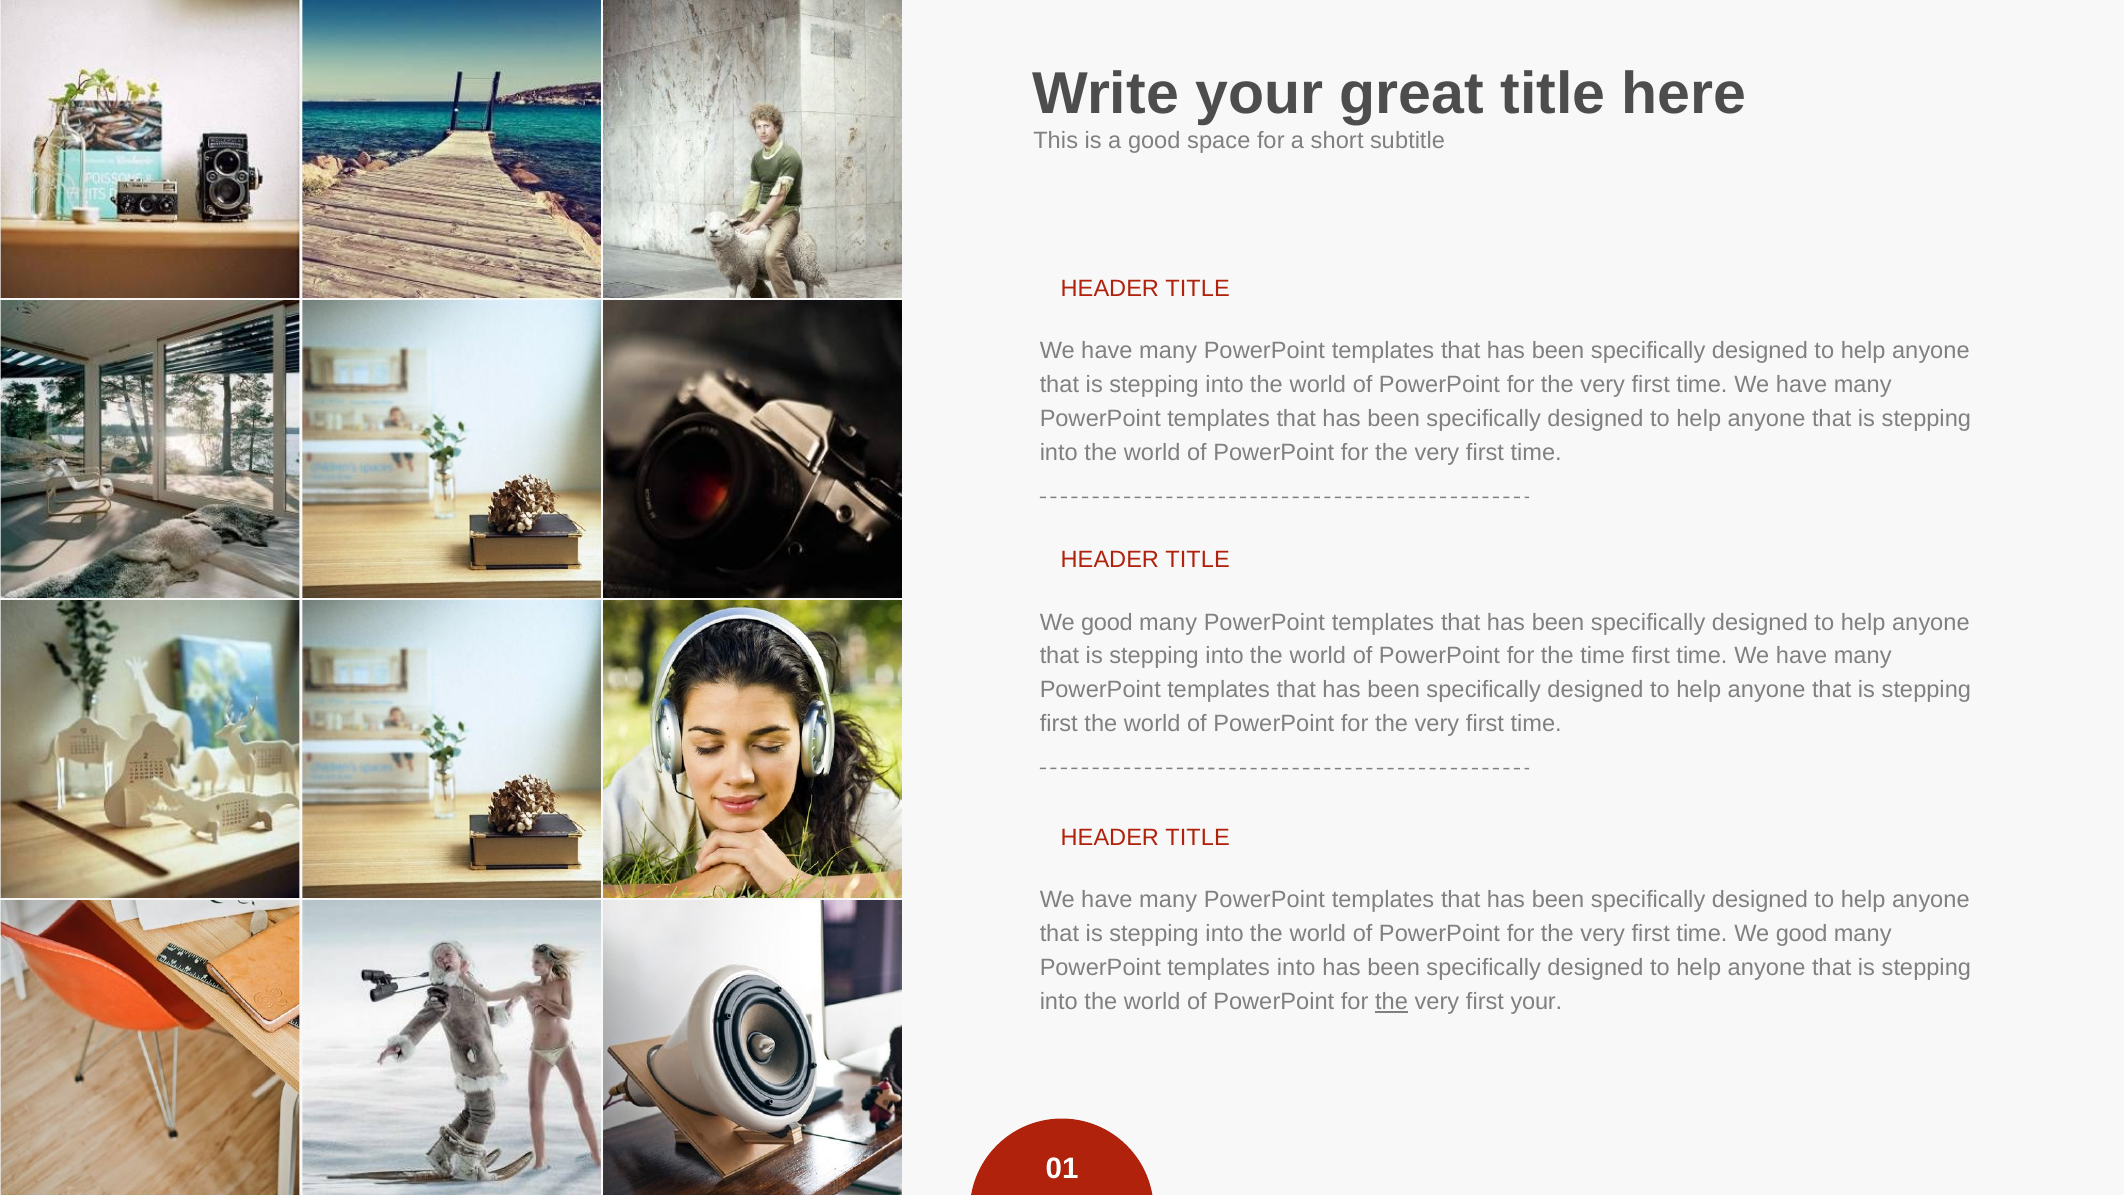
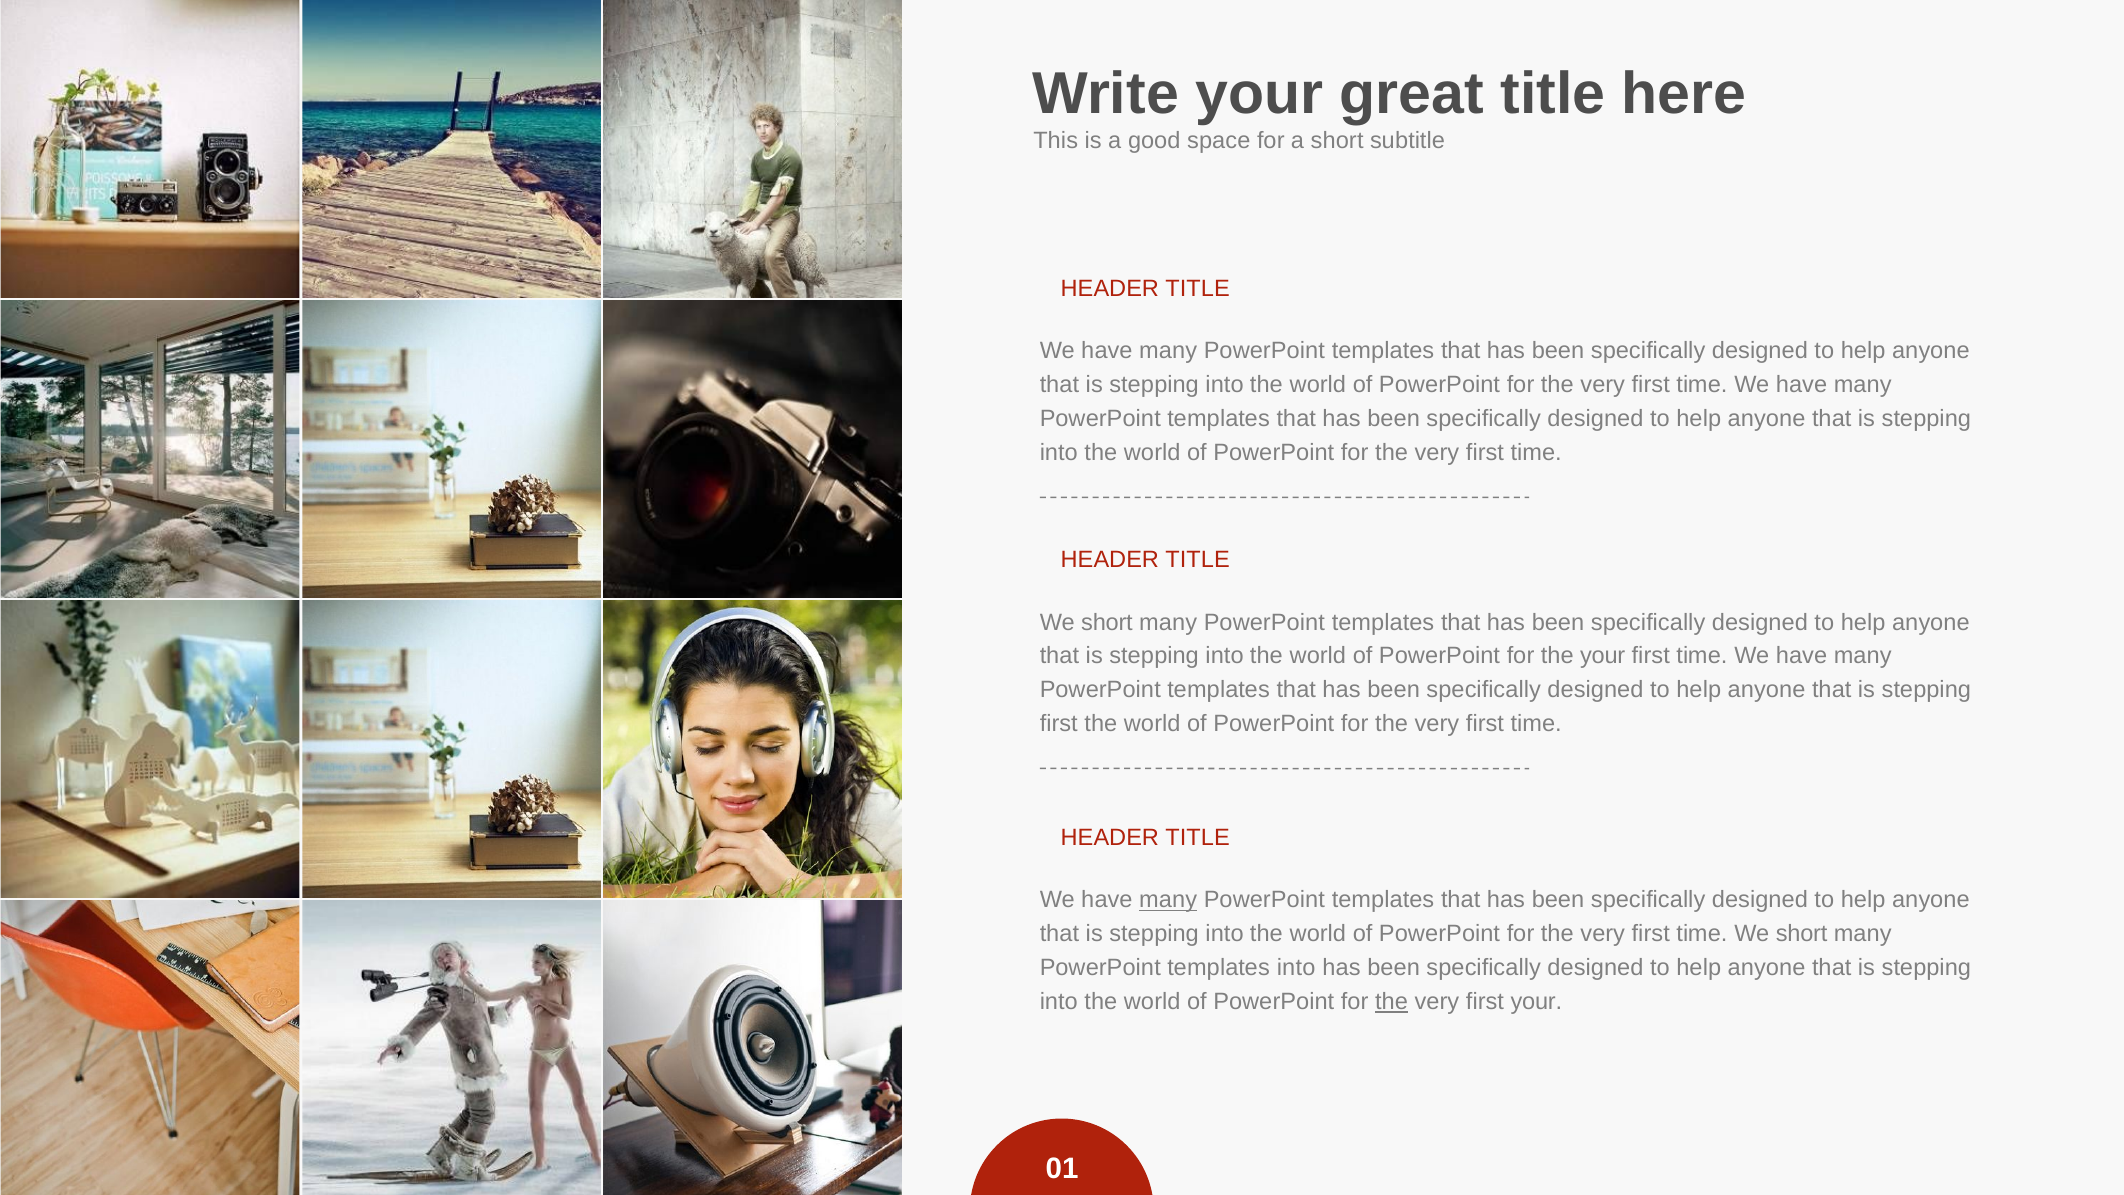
good at (1107, 622): good -> short
the time: time -> your
many at (1168, 900) underline: none -> present
time We good: good -> short
